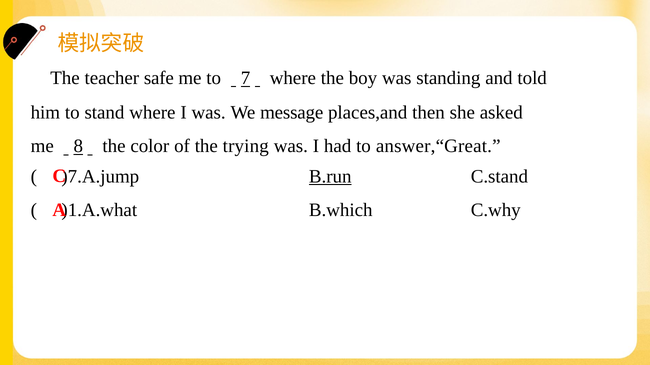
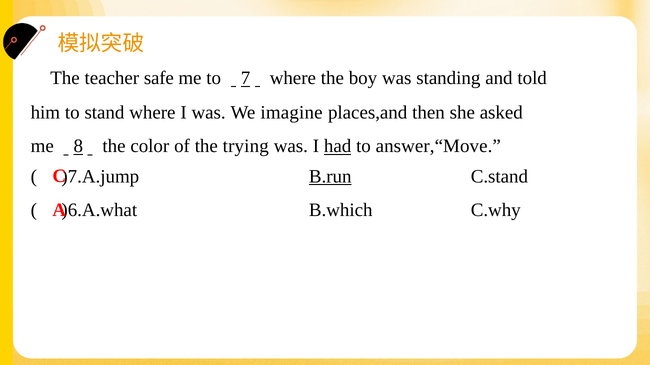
message: message -> imagine
had underline: none -> present
answer,“Great: answer,“Great -> answer,“Move
)1.A.what: )1.A.what -> )6.A.what
